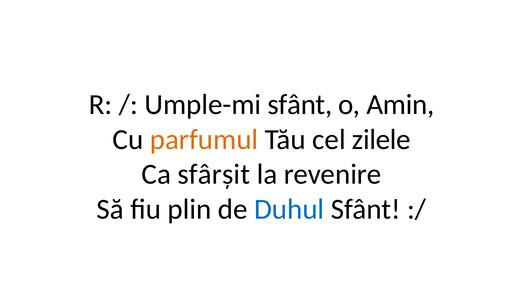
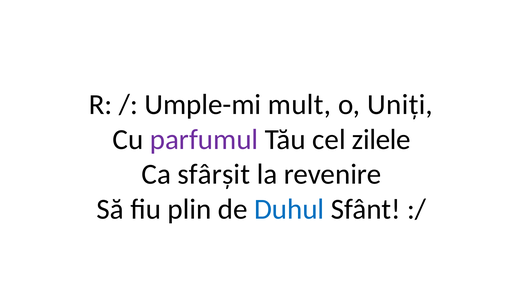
Umple-mi sfânt: sfânt -> mult
Amin: Amin -> Uniți
parfumul colour: orange -> purple
